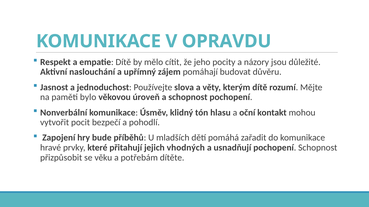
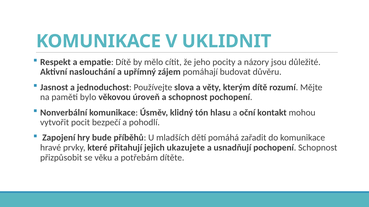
OPRAVDU: OPRAVDU -> UKLIDNIT
vhodných: vhodných -> ukazujete
